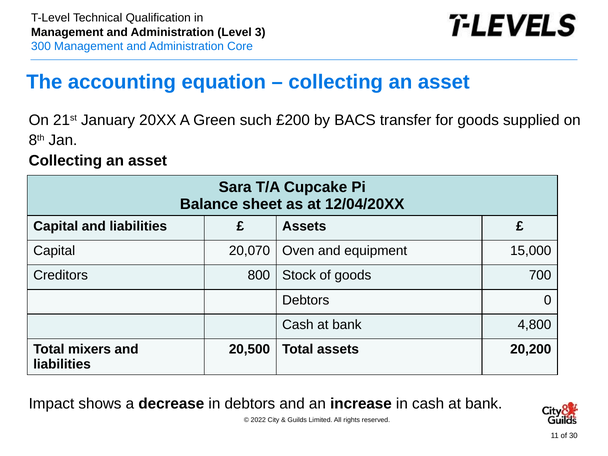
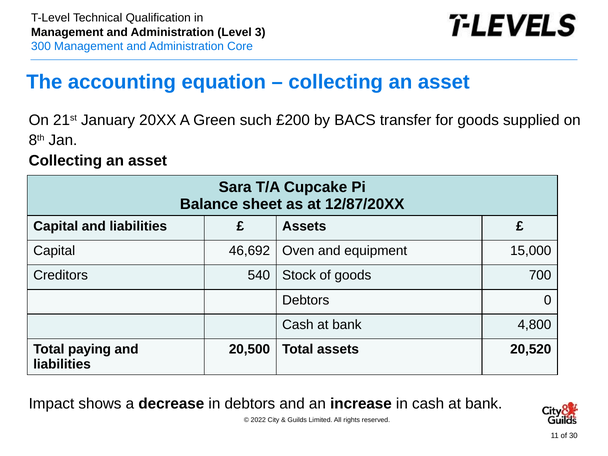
12/04/20XX: 12/04/20XX -> 12/87/20XX
20,070: 20,070 -> 46,692
800: 800 -> 540
mixers: mixers -> paying
20,200: 20,200 -> 20,520
